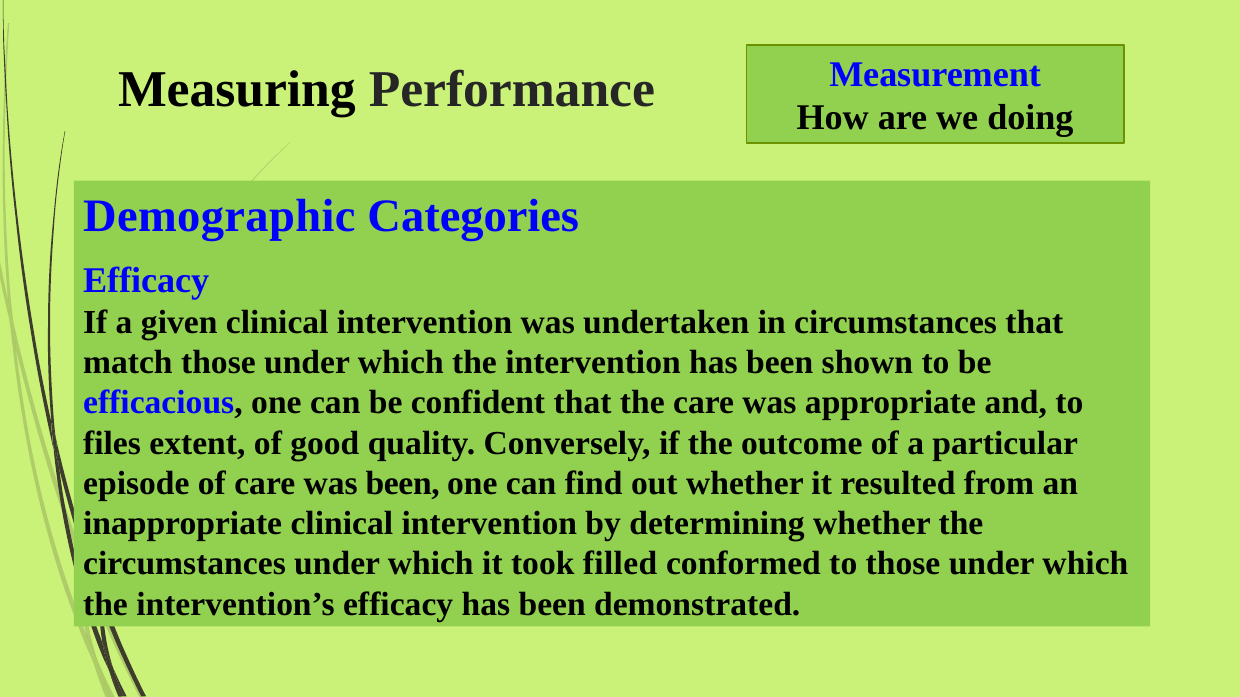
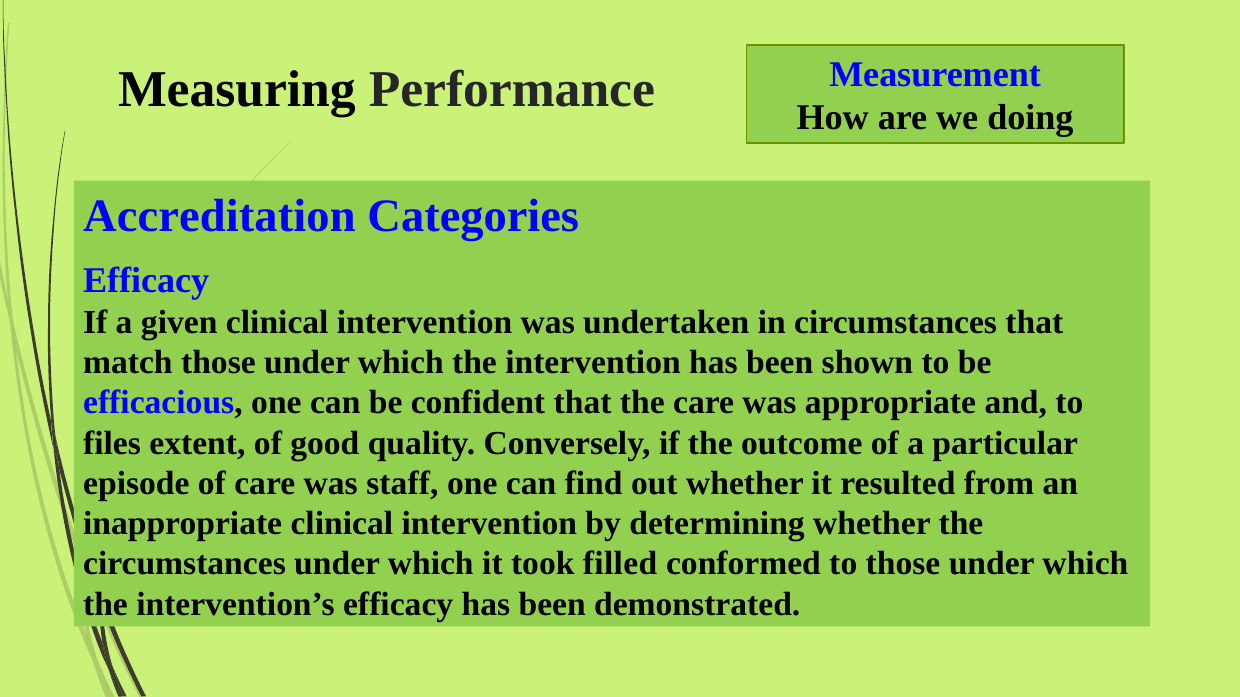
Demographic: Demographic -> Accreditation
was been: been -> staff
